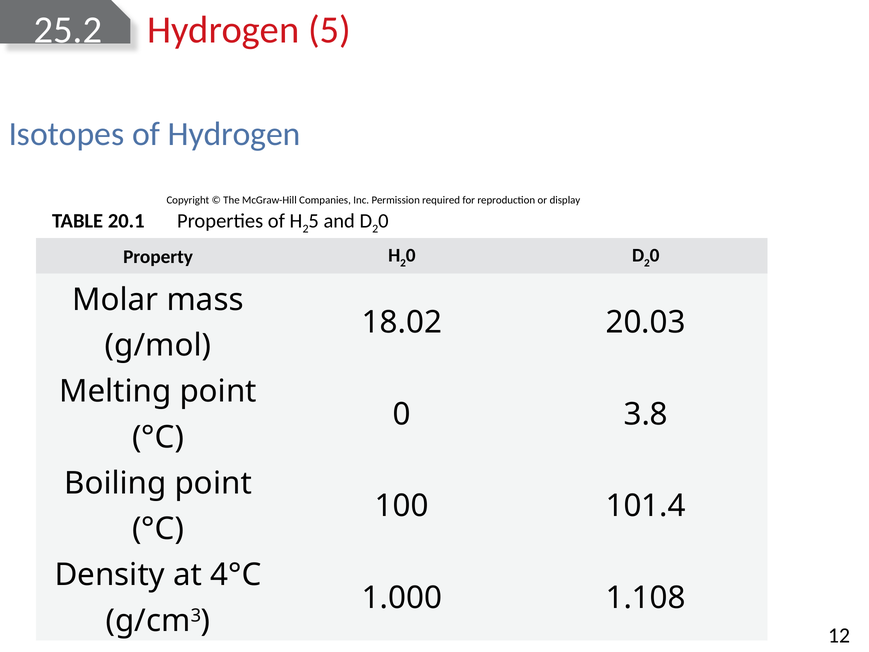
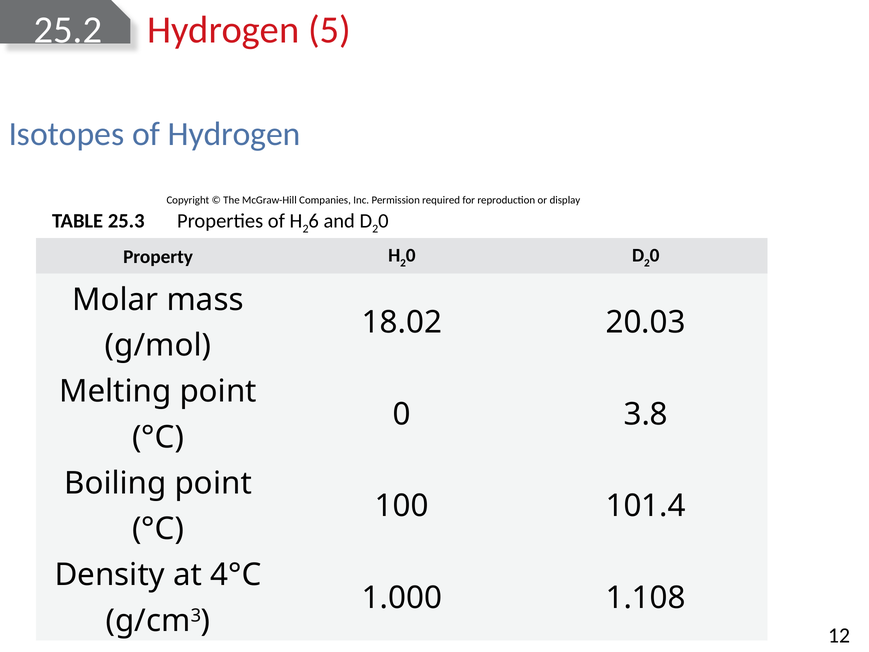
20.1: 20.1 -> 25.3
5 at (314, 221): 5 -> 6
